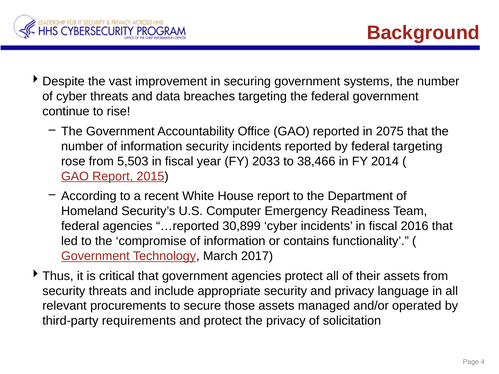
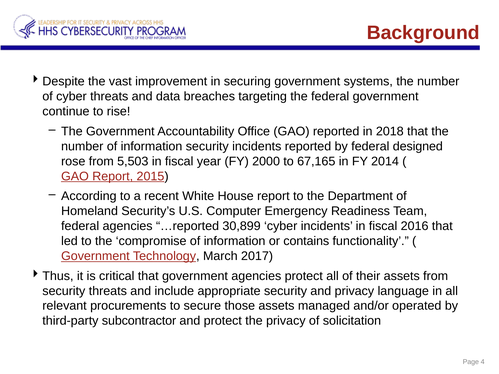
2075: 2075 -> 2018
federal targeting: targeting -> designed
2033: 2033 -> 2000
38,466: 38,466 -> 67,165
requirements: requirements -> subcontractor
